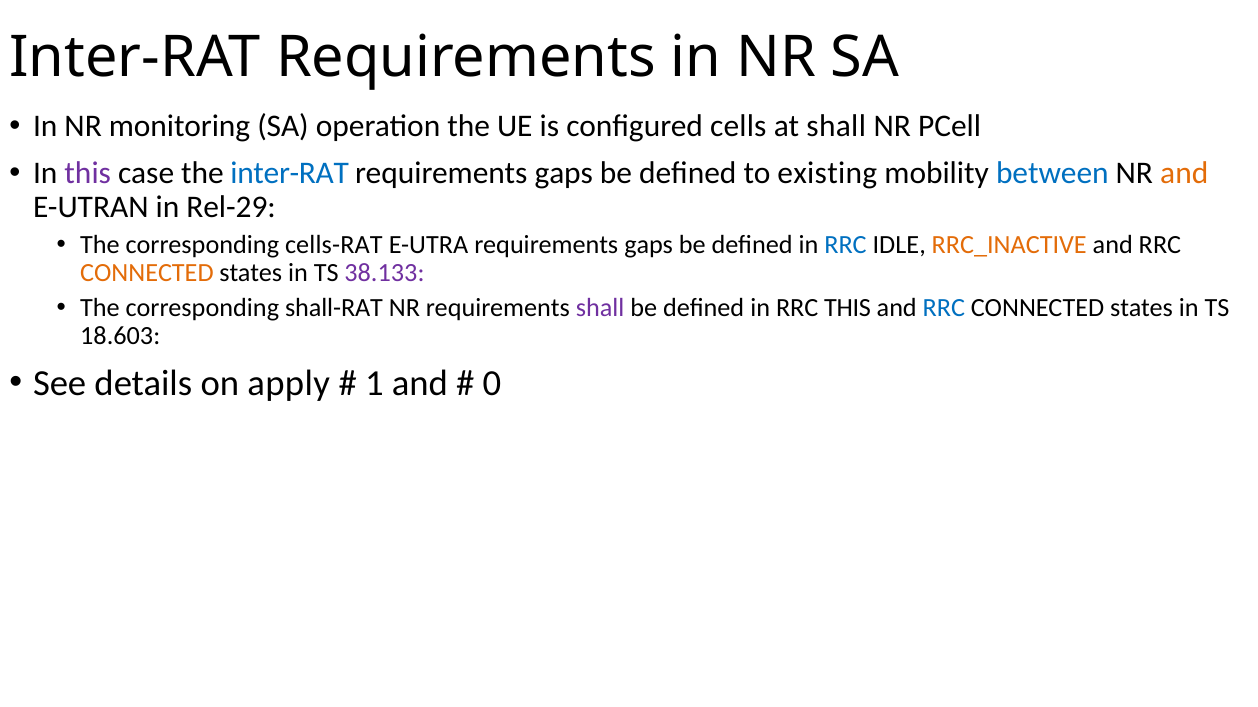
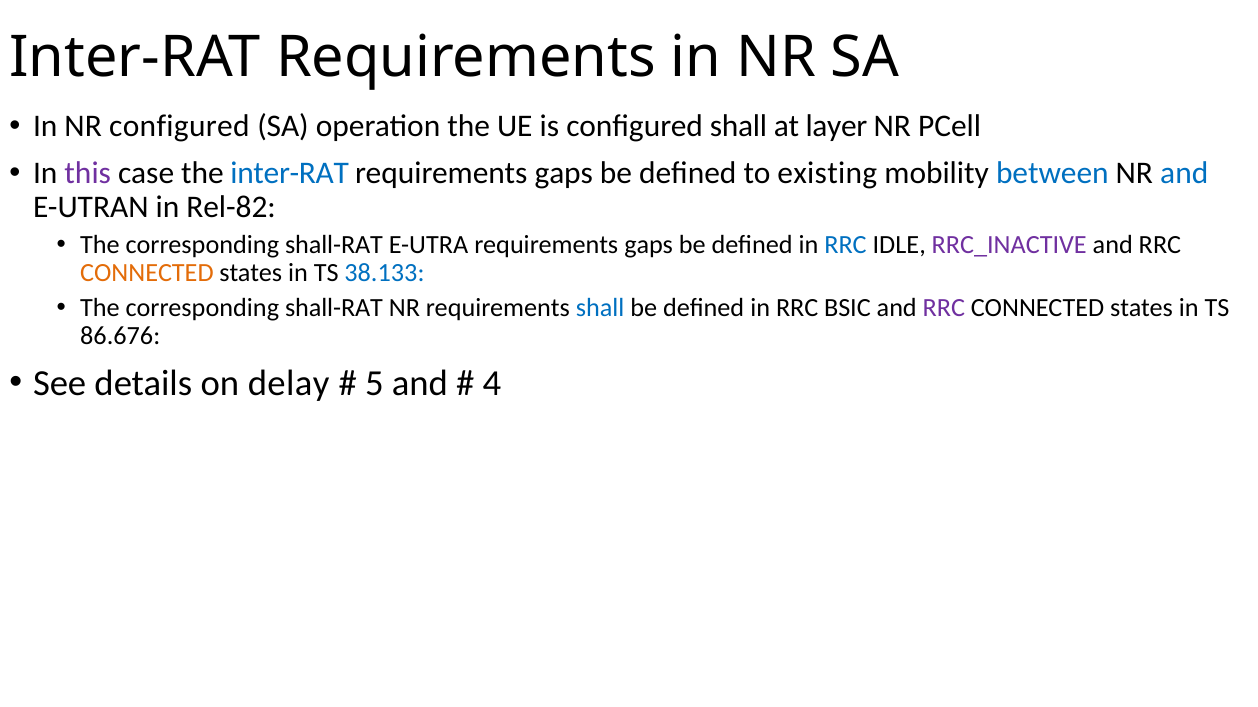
NR monitoring: monitoring -> configured
configured cells: cells -> shall
at shall: shall -> layer
and at (1184, 173) colour: orange -> blue
Rel-29: Rel-29 -> Rel-82
cells-RAT at (334, 245): cells-RAT -> shall-RAT
RRC_INACTIVE colour: orange -> purple
38.133 colour: purple -> blue
shall at (600, 308) colour: purple -> blue
RRC THIS: THIS -> BSIC
RRC at (944, 308) colour: blue -> purple
18.603: 18.603 -> 86.676
apply: apply -> delay
1: 1 -> 5
0: 0 -> 4
